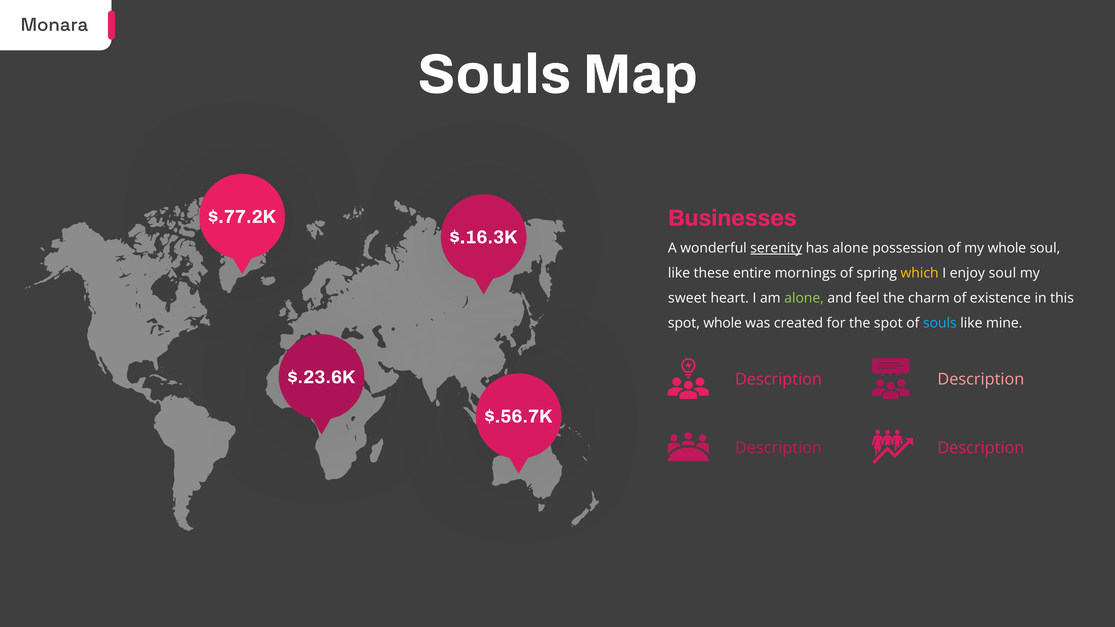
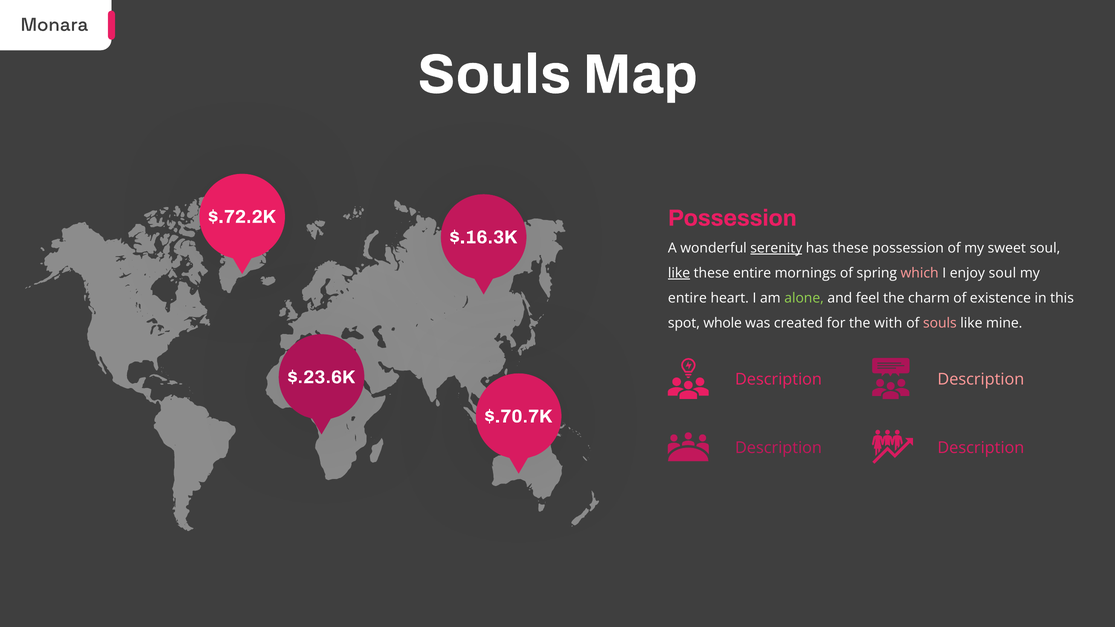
$.77.2K: $.77.2K -> $.72.2K
Businesses at (732, 218): Businesses -> Possession
has alone: alone -> these
my whole: whole -> sweet
like at (679, 273) underline: none -> present
which colour: yellow -> pink
sweet at (687, 298): sweet -> entire
the spot: spot -> with
souls at (940, 323) colour: light blue -> pink
$.56.7K: $.56.7K -> $.70.7K
